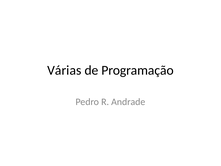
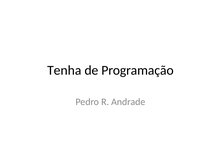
Várias: Várias -> Tenha
